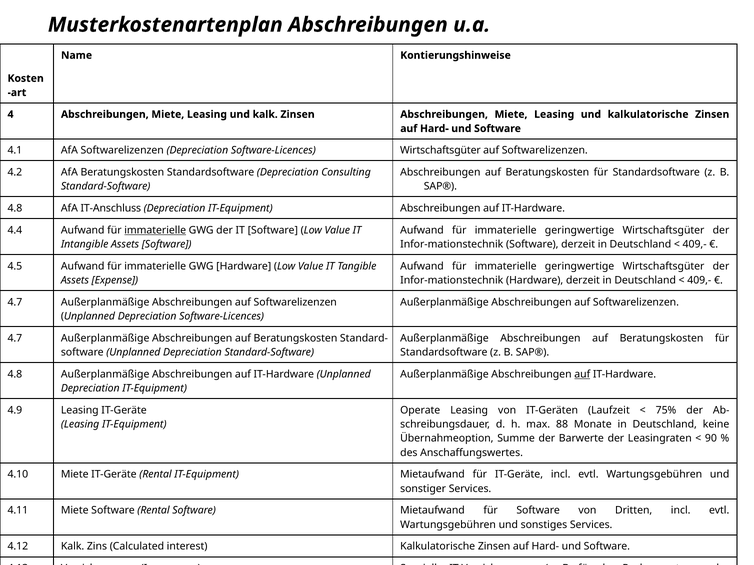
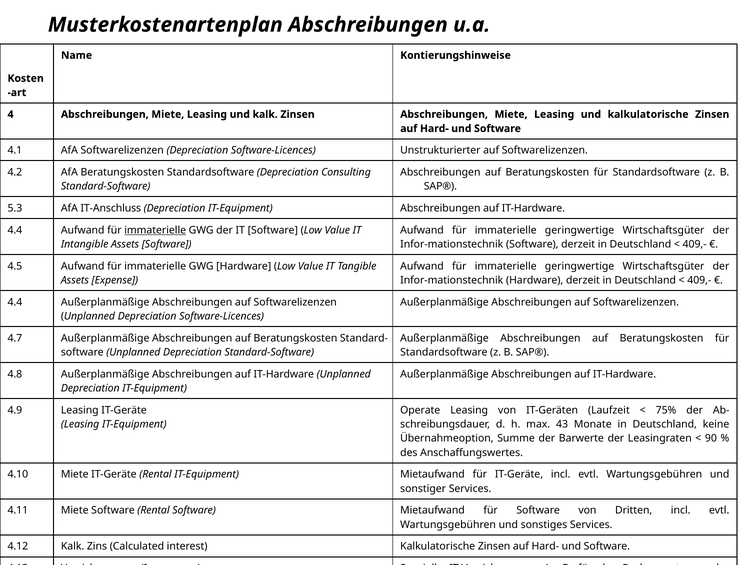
Software-Licences Wirtschaftsgüter: Wirtschaftsgüter -> Unstrukturierter
4.8 at (15, 208): 4.8 -> 5.3
4.7 at (15, 302): 4.7 -> 4.4
auf at (582, 374) underline: present -> none
88: 88 -> 43
